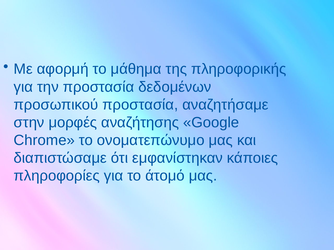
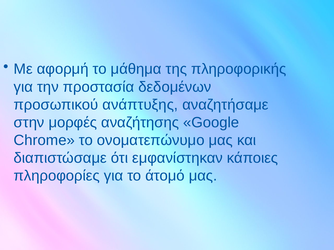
προσωπικού προστασία: προστασία -> ανάπτυξης
